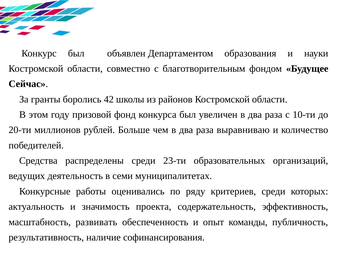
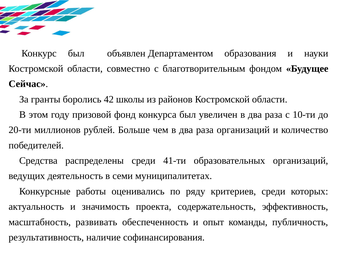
раза выравниваю: выравниваю -> организаций
23-ти: 23-ти -> 41-ти
